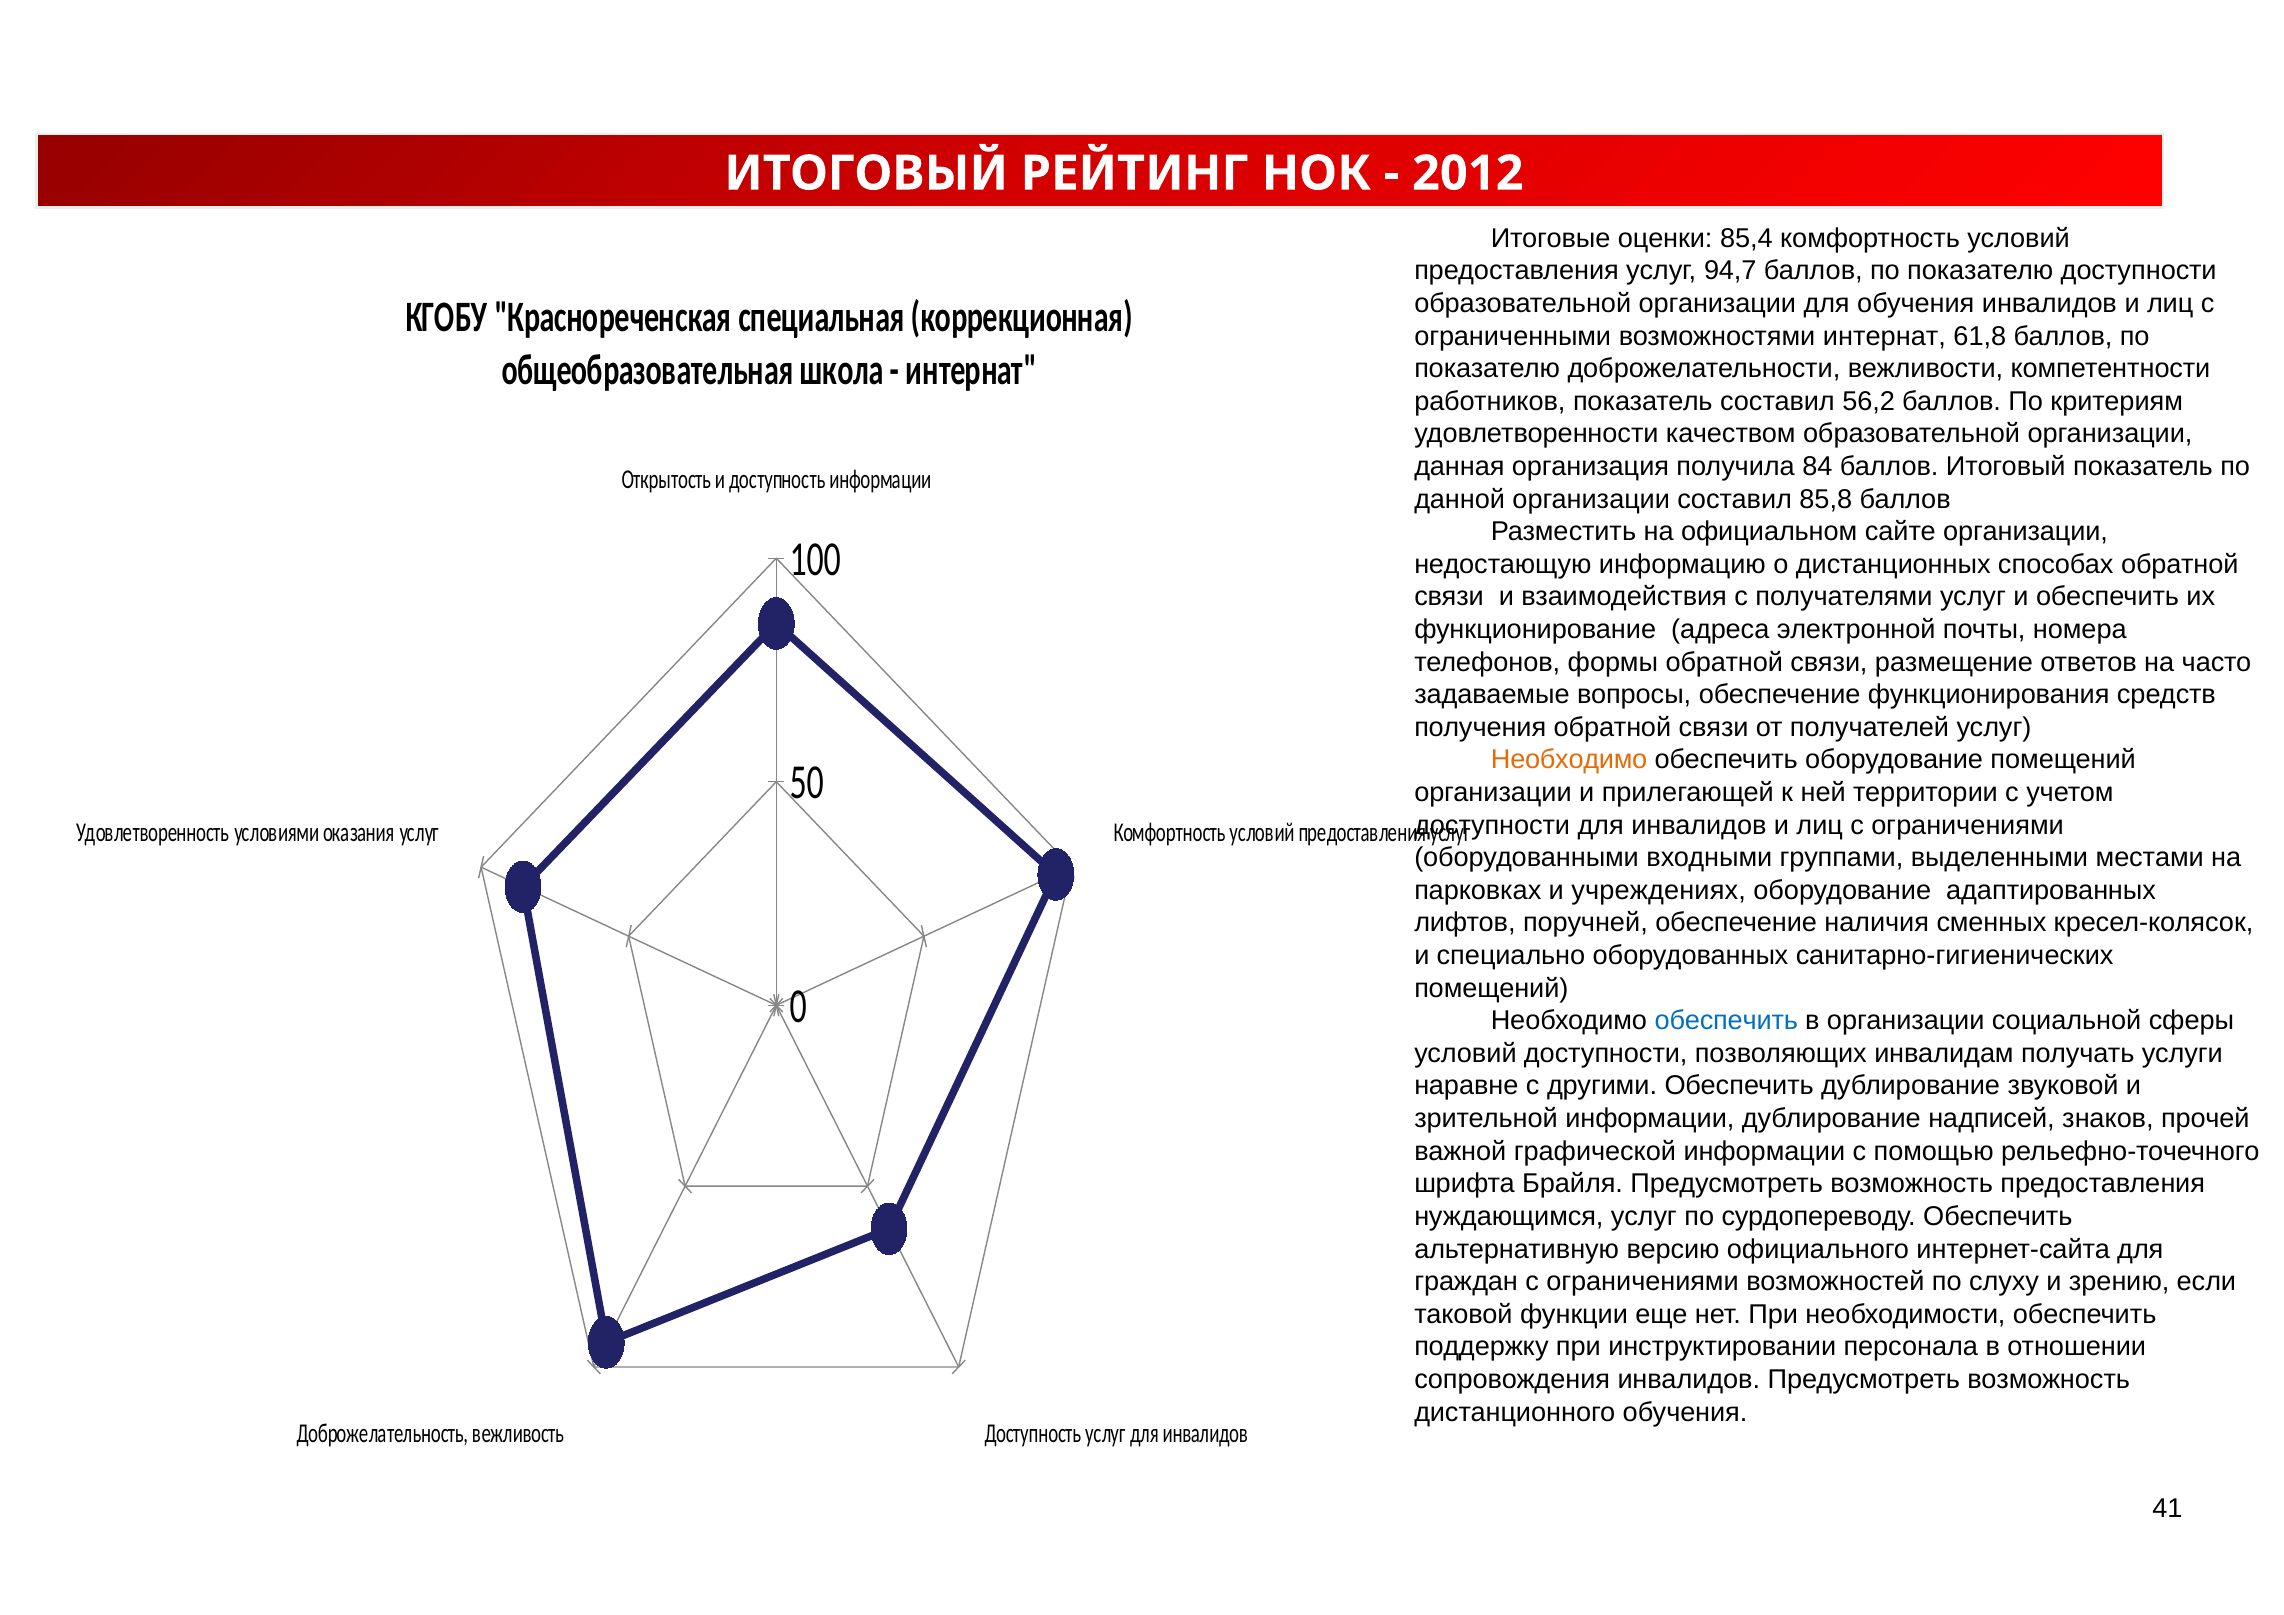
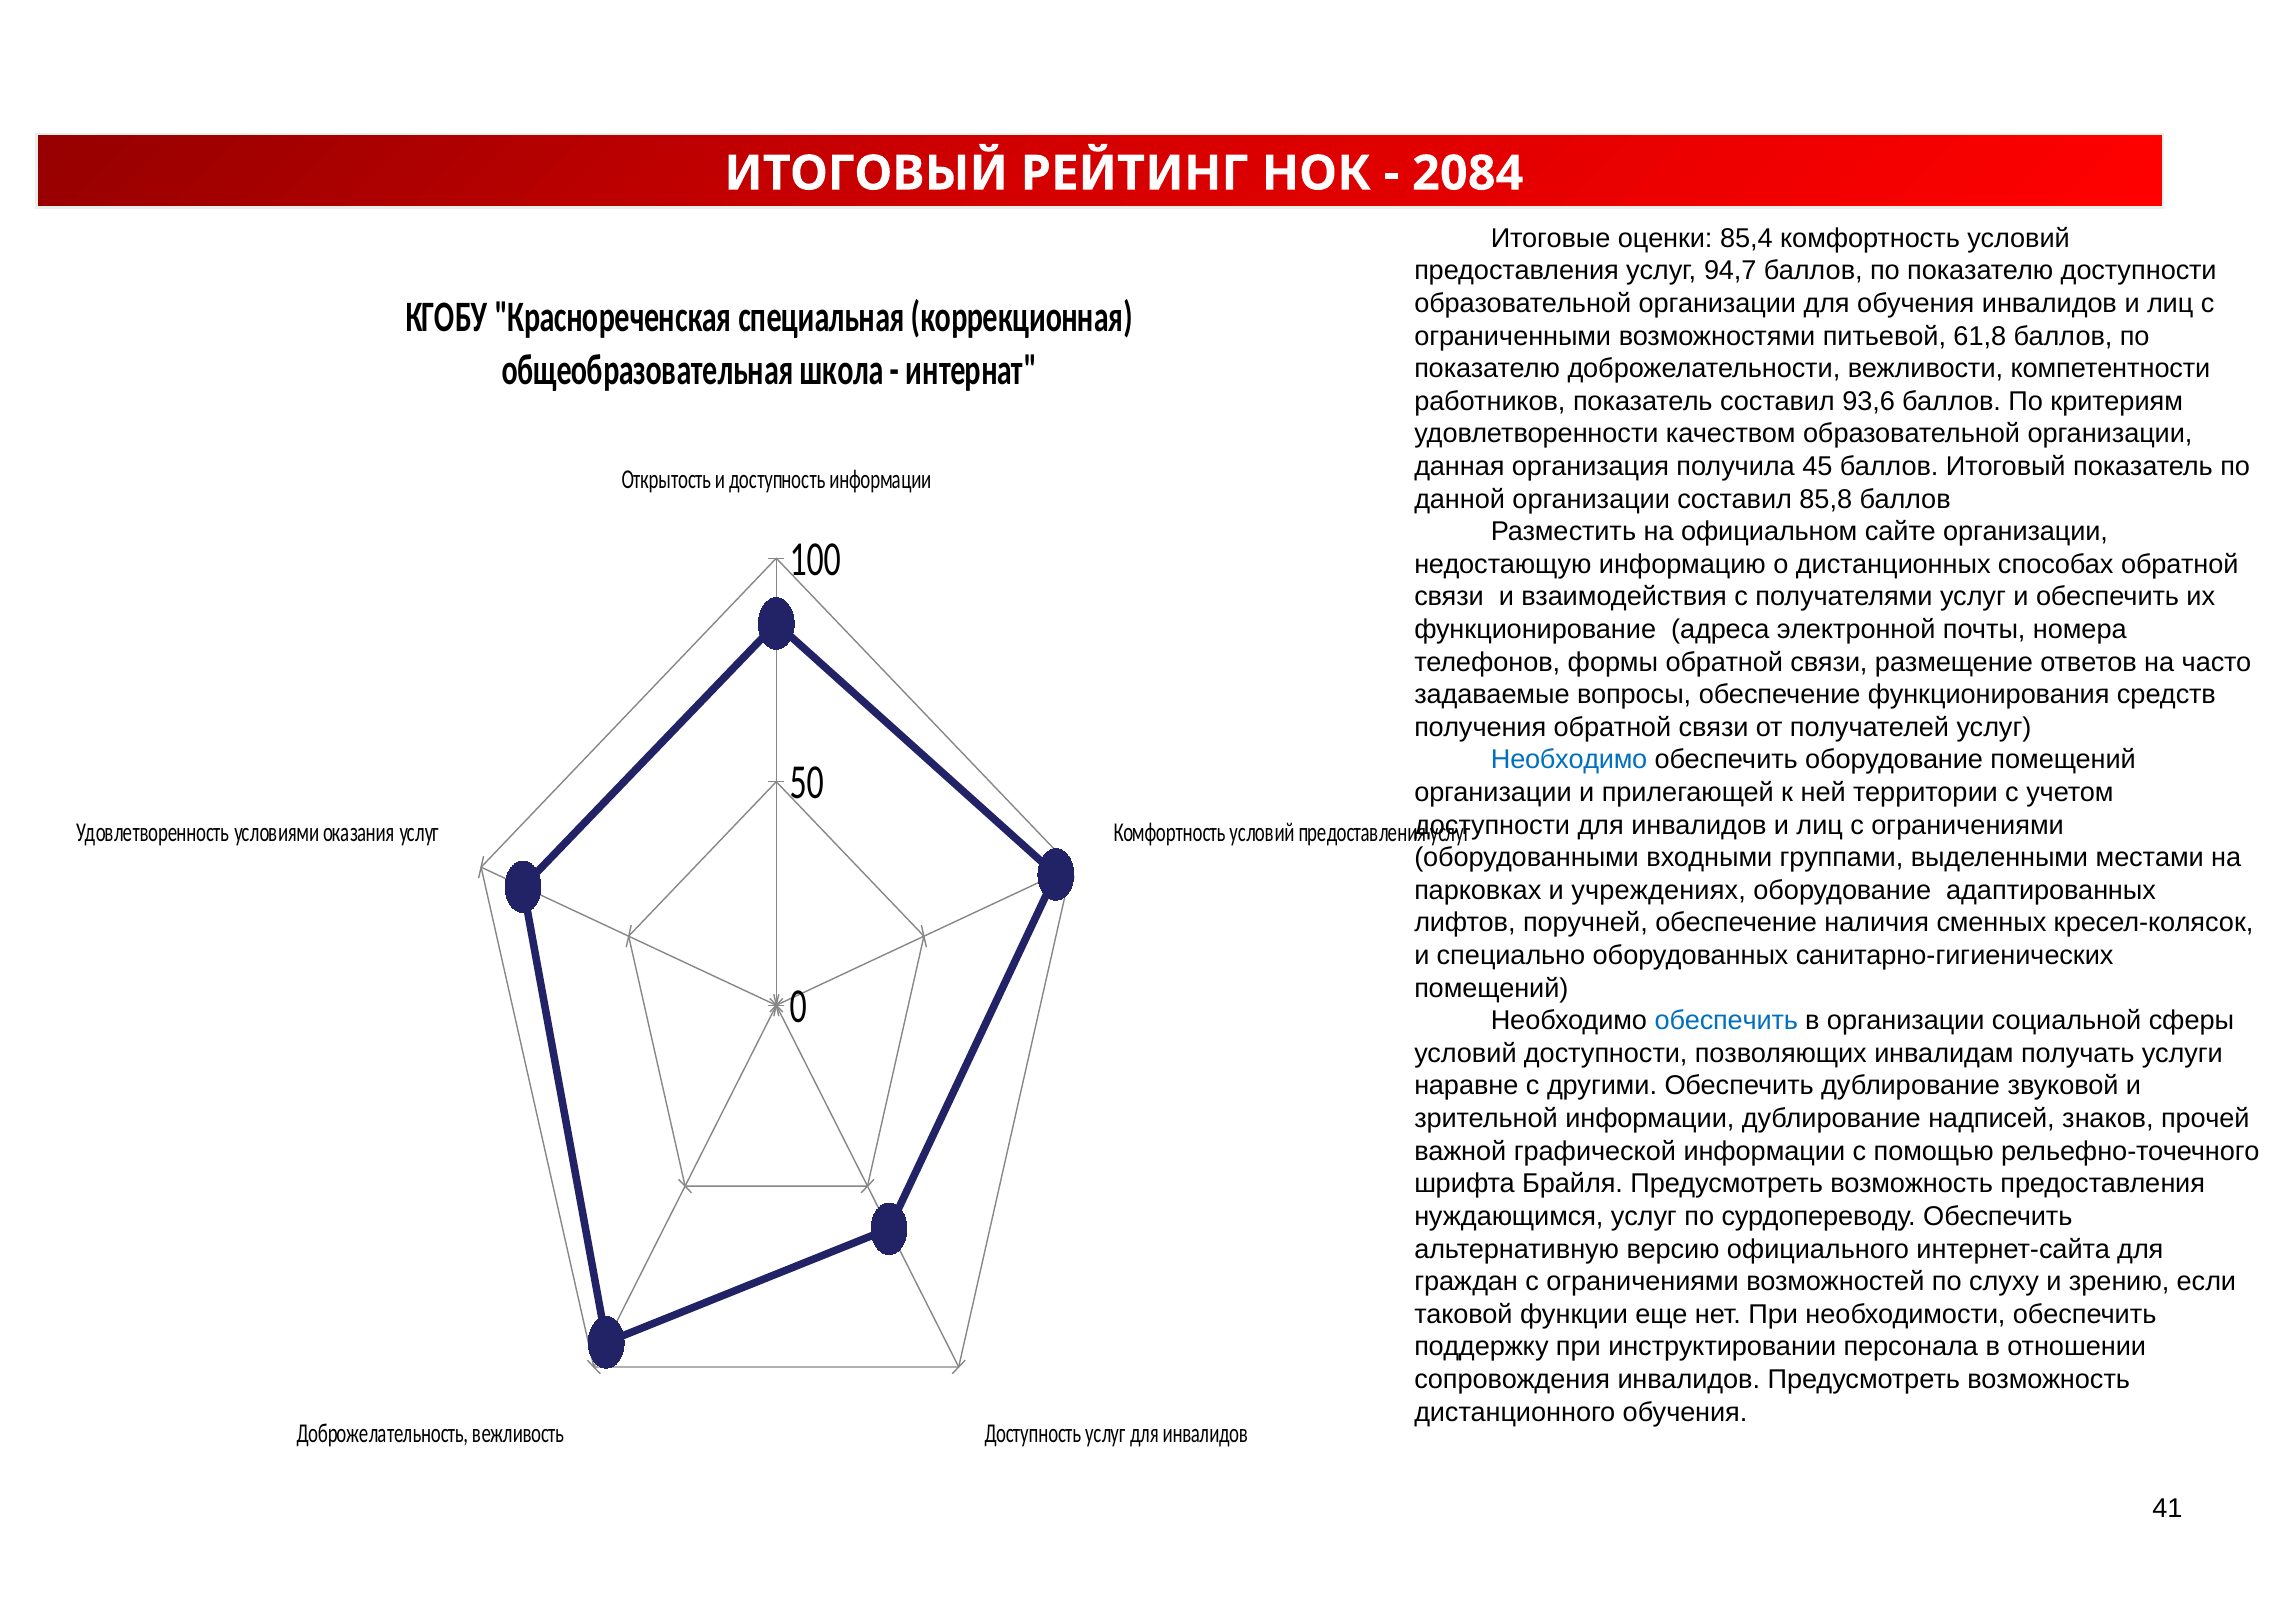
2012: 2012 -> 2084
возможностями интернат: интернат -> питьевой
56,2: 56,2 -> 93,6
84: 84 -> 45
Необходимо at (1569, 760) colour: orange -> blue
